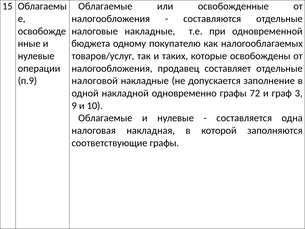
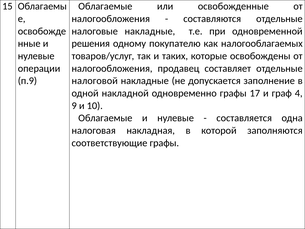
бюджета: бюджета -> решения
72: 72 -> 17
3: 3 -> 4
